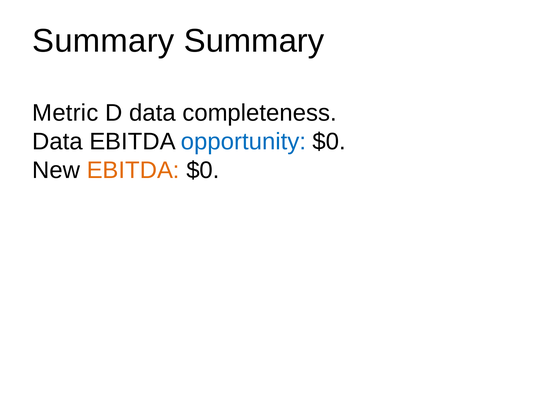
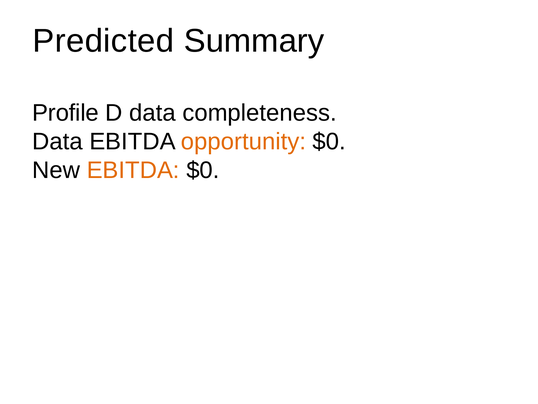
Summary at (103, 41): Summary -> Predicted
Metric: Metric -> Profile
opportunity colour: blue -> orange
